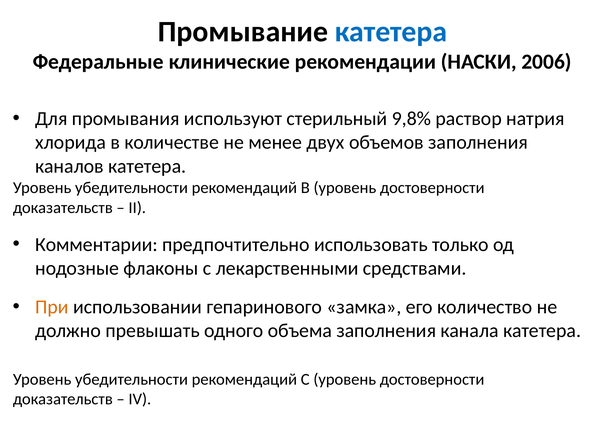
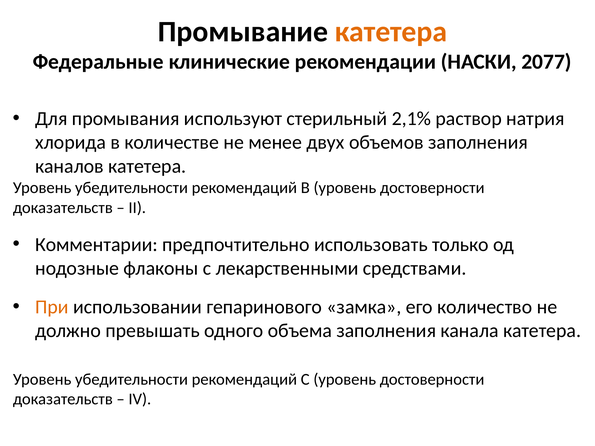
катетера at (391, 32) colour: blue -> orange
2006: 2006 -> 2077
9,8%: 9,8% -> 2,1%
